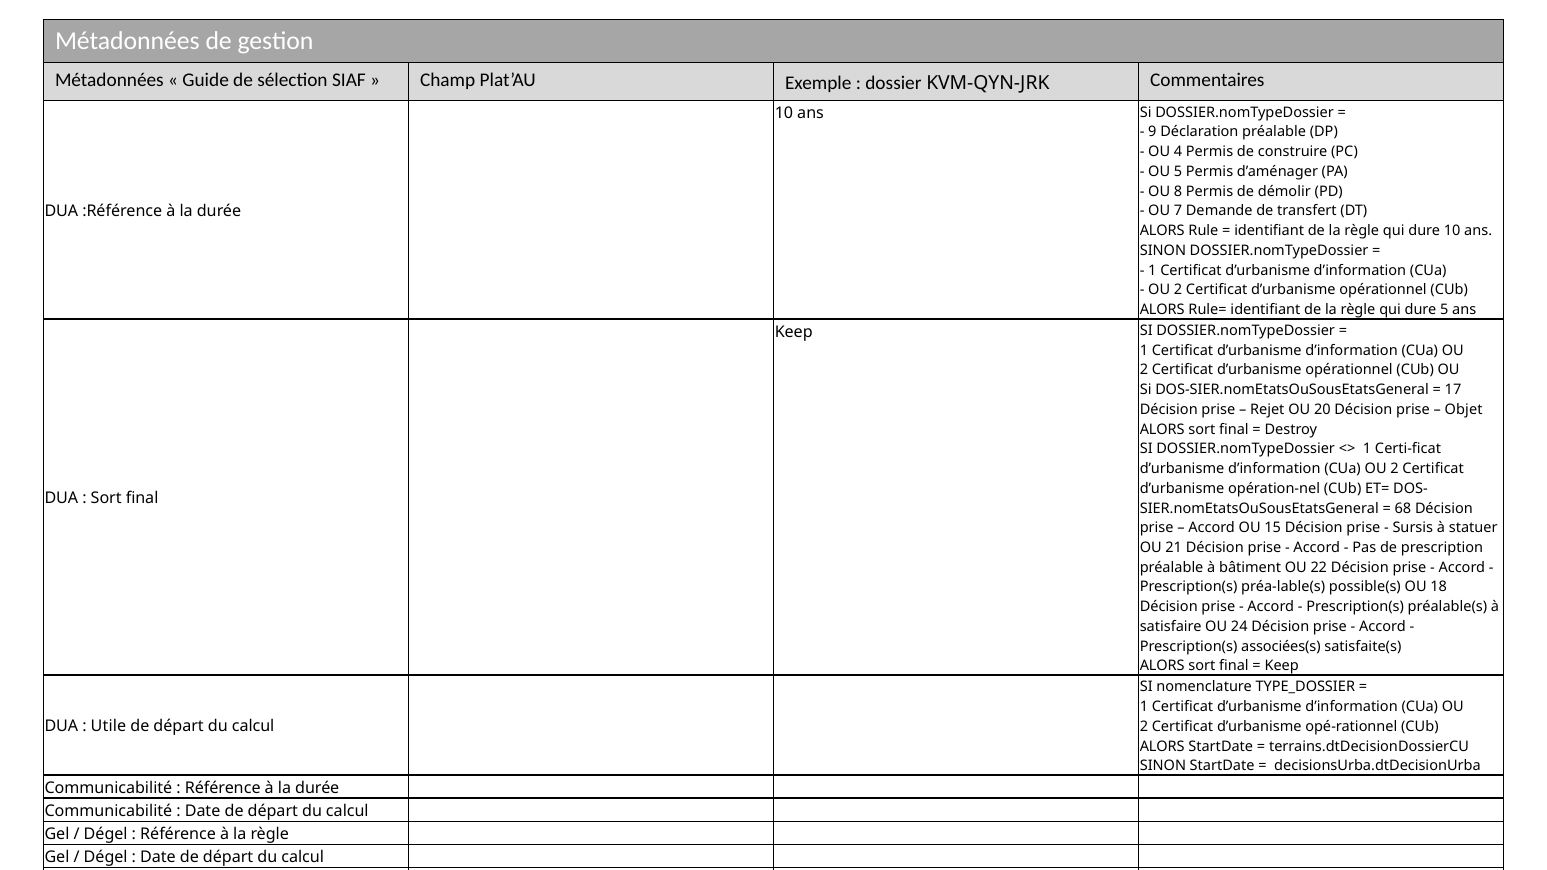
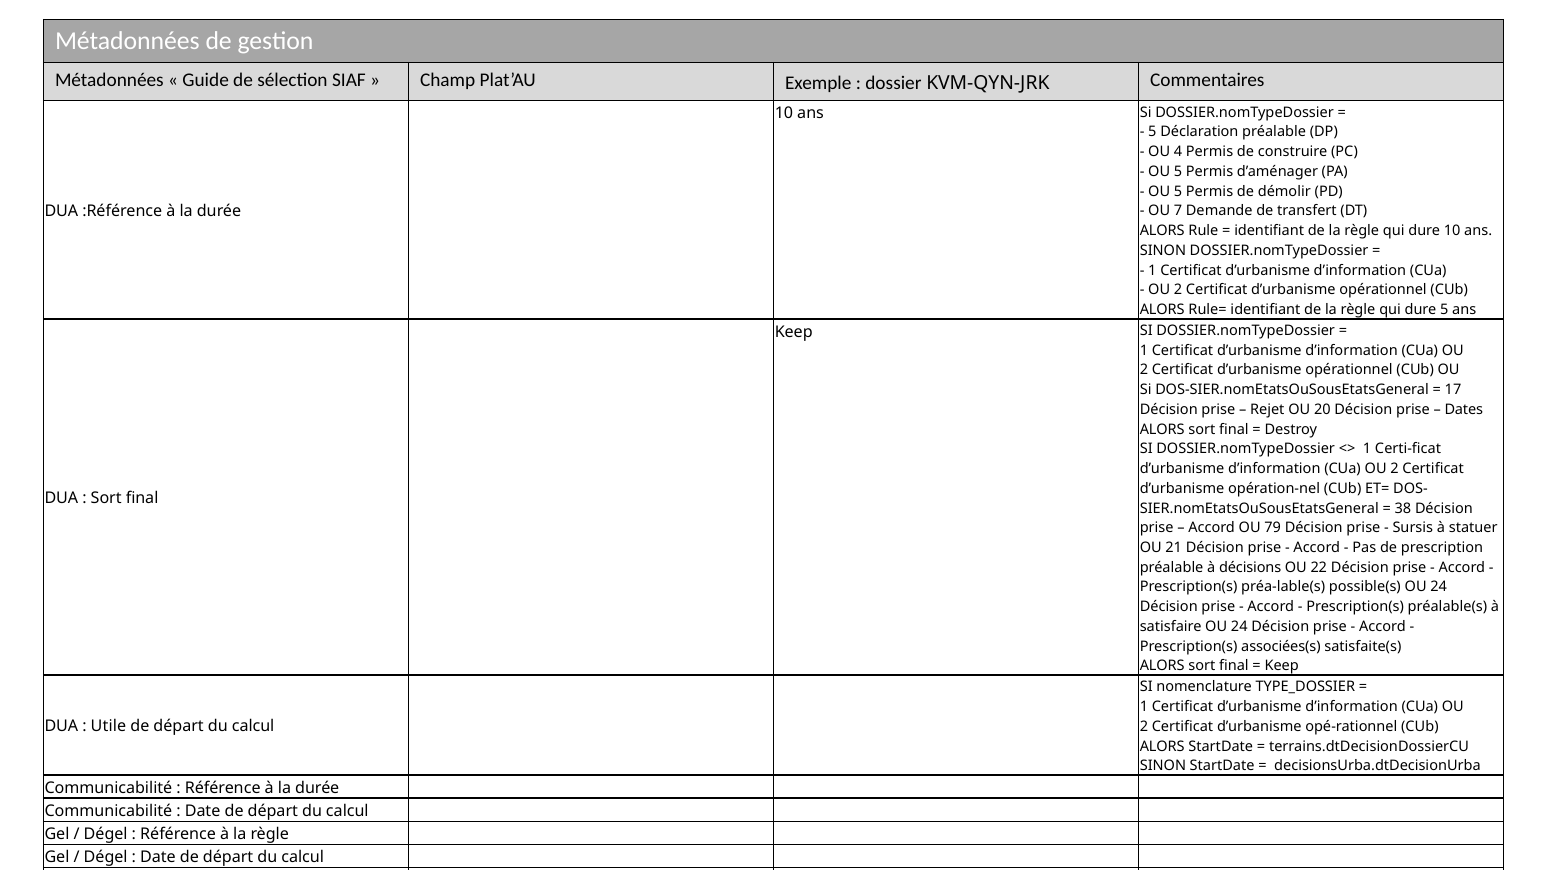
9 at (1152, 132): 9 -> 5
8 at (1178, 191): 8 -> 5
Objet: Objet -> Dates
68: 68 -> 38
15: 15 -> 79
bâtiment: bâtiment -> décisions
possible(s OU 18: 18 -> 24
